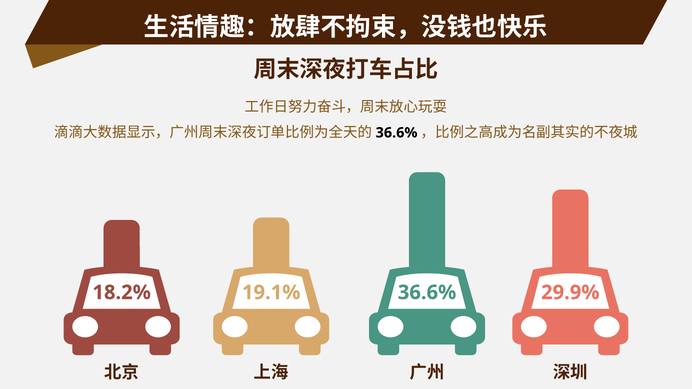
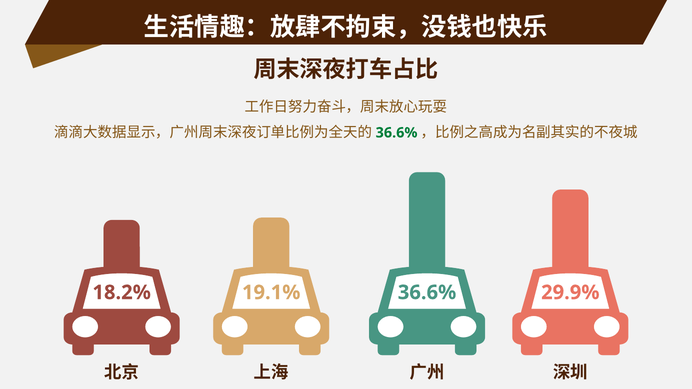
36.6% at (397, 133) colour: black -> green
